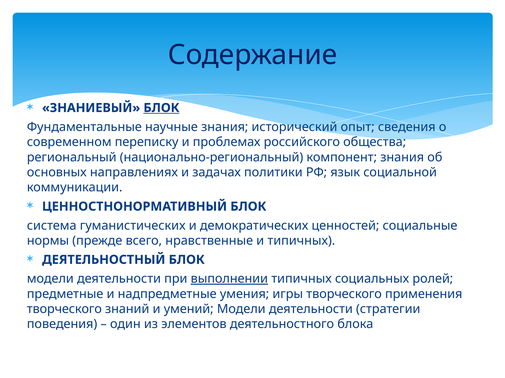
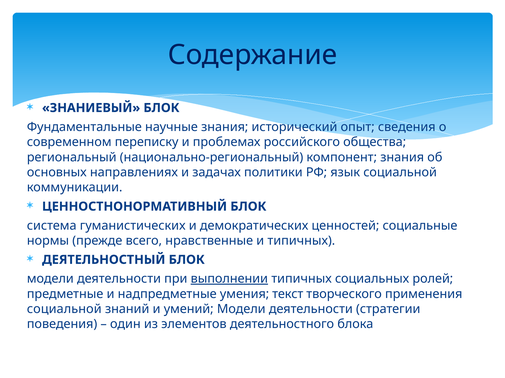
БЛОК at (161, 108) underline: present -> none
игры: игры -> текст
творческого at (64, 310): творческого -> социальной
